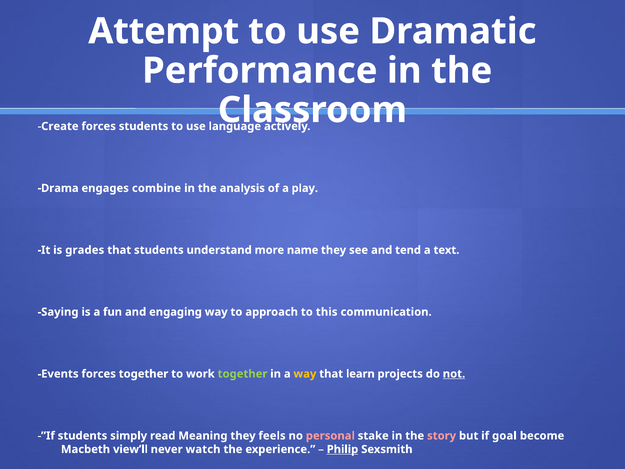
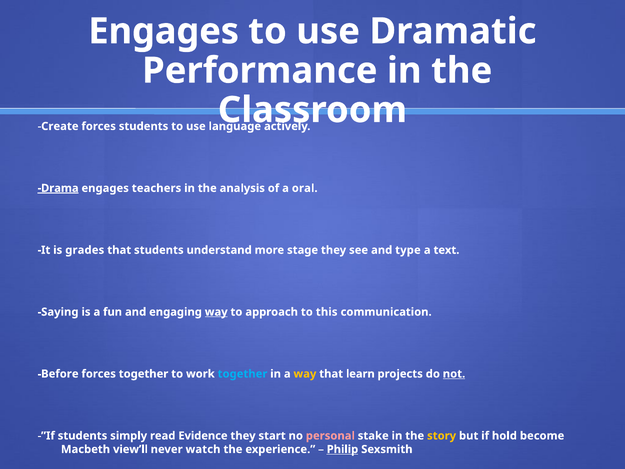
Attempt at (164, 31): Attempt -> Engages
Drama underline: none -> present
combine: combine -> teachers
play: play -> oral
name: name -> stage
tend: tend -> type
way at (216, 312) underline: none -> present
Events: Events -> Before
together at (243, 374) colour: light green -> light blue
Meaning: Meaning -> Evidence
feels: feels -> start
story colour: pink -> yellow
goal: goal -> hold
